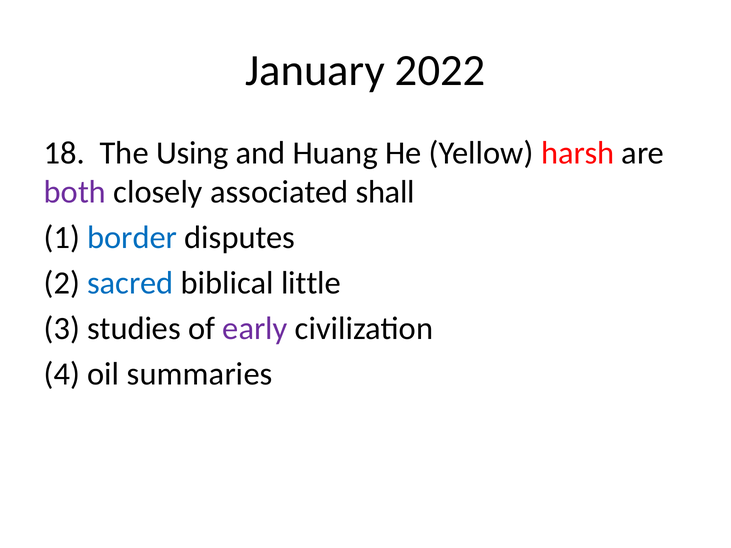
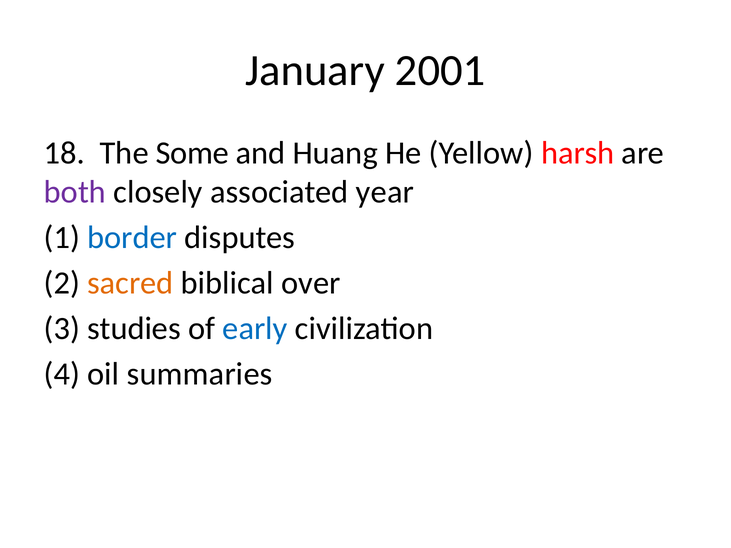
2022: 2022 -> 2001
Using: Using -> Some
shall: shall -> year
sacred colour: blue -> orange
little: little -> over
early colour: purple -> blue
